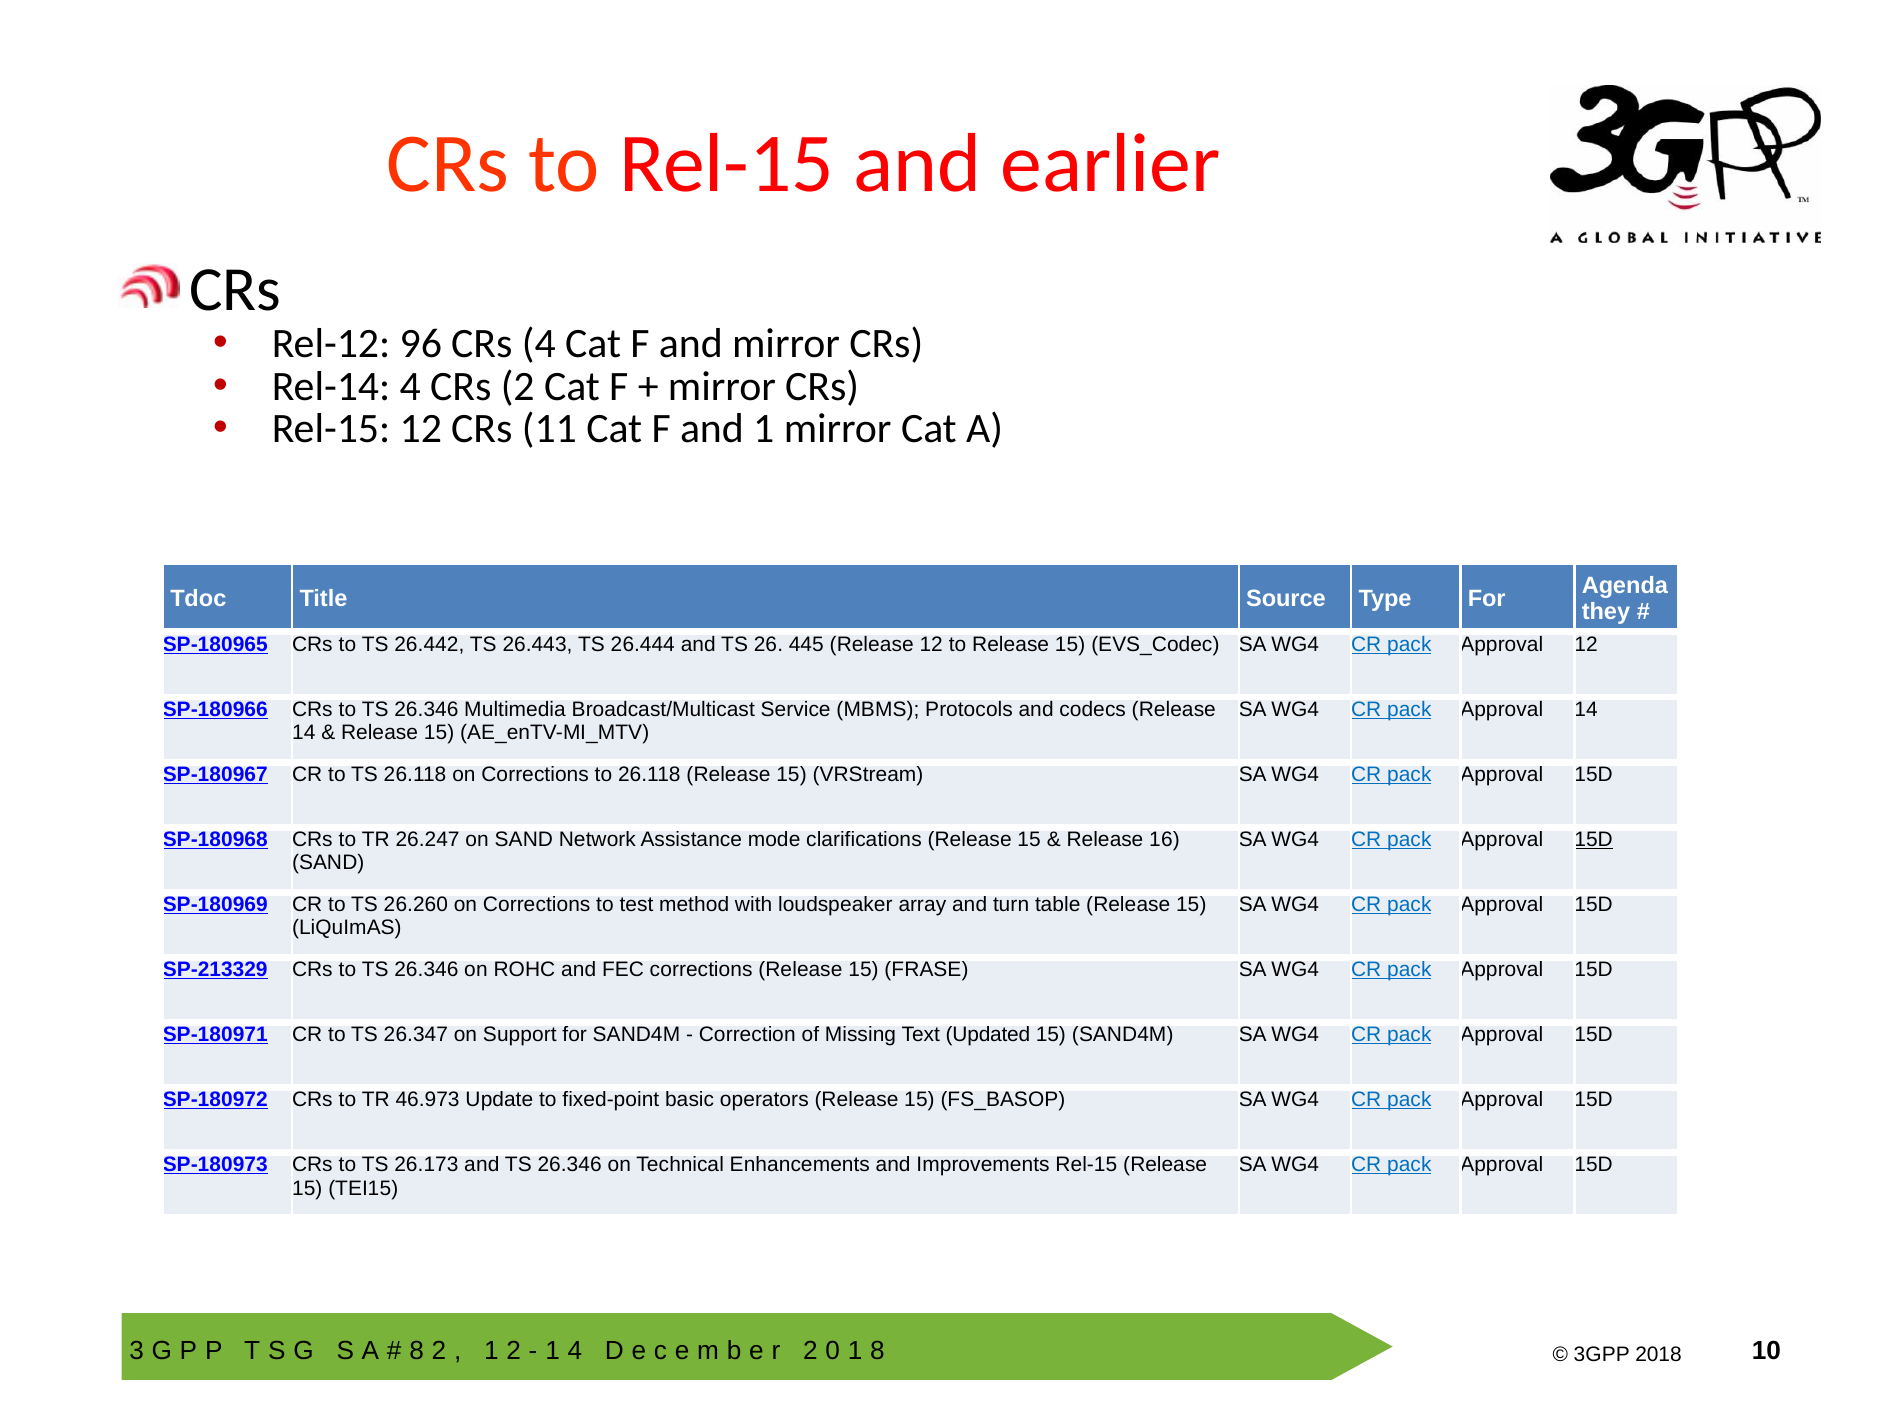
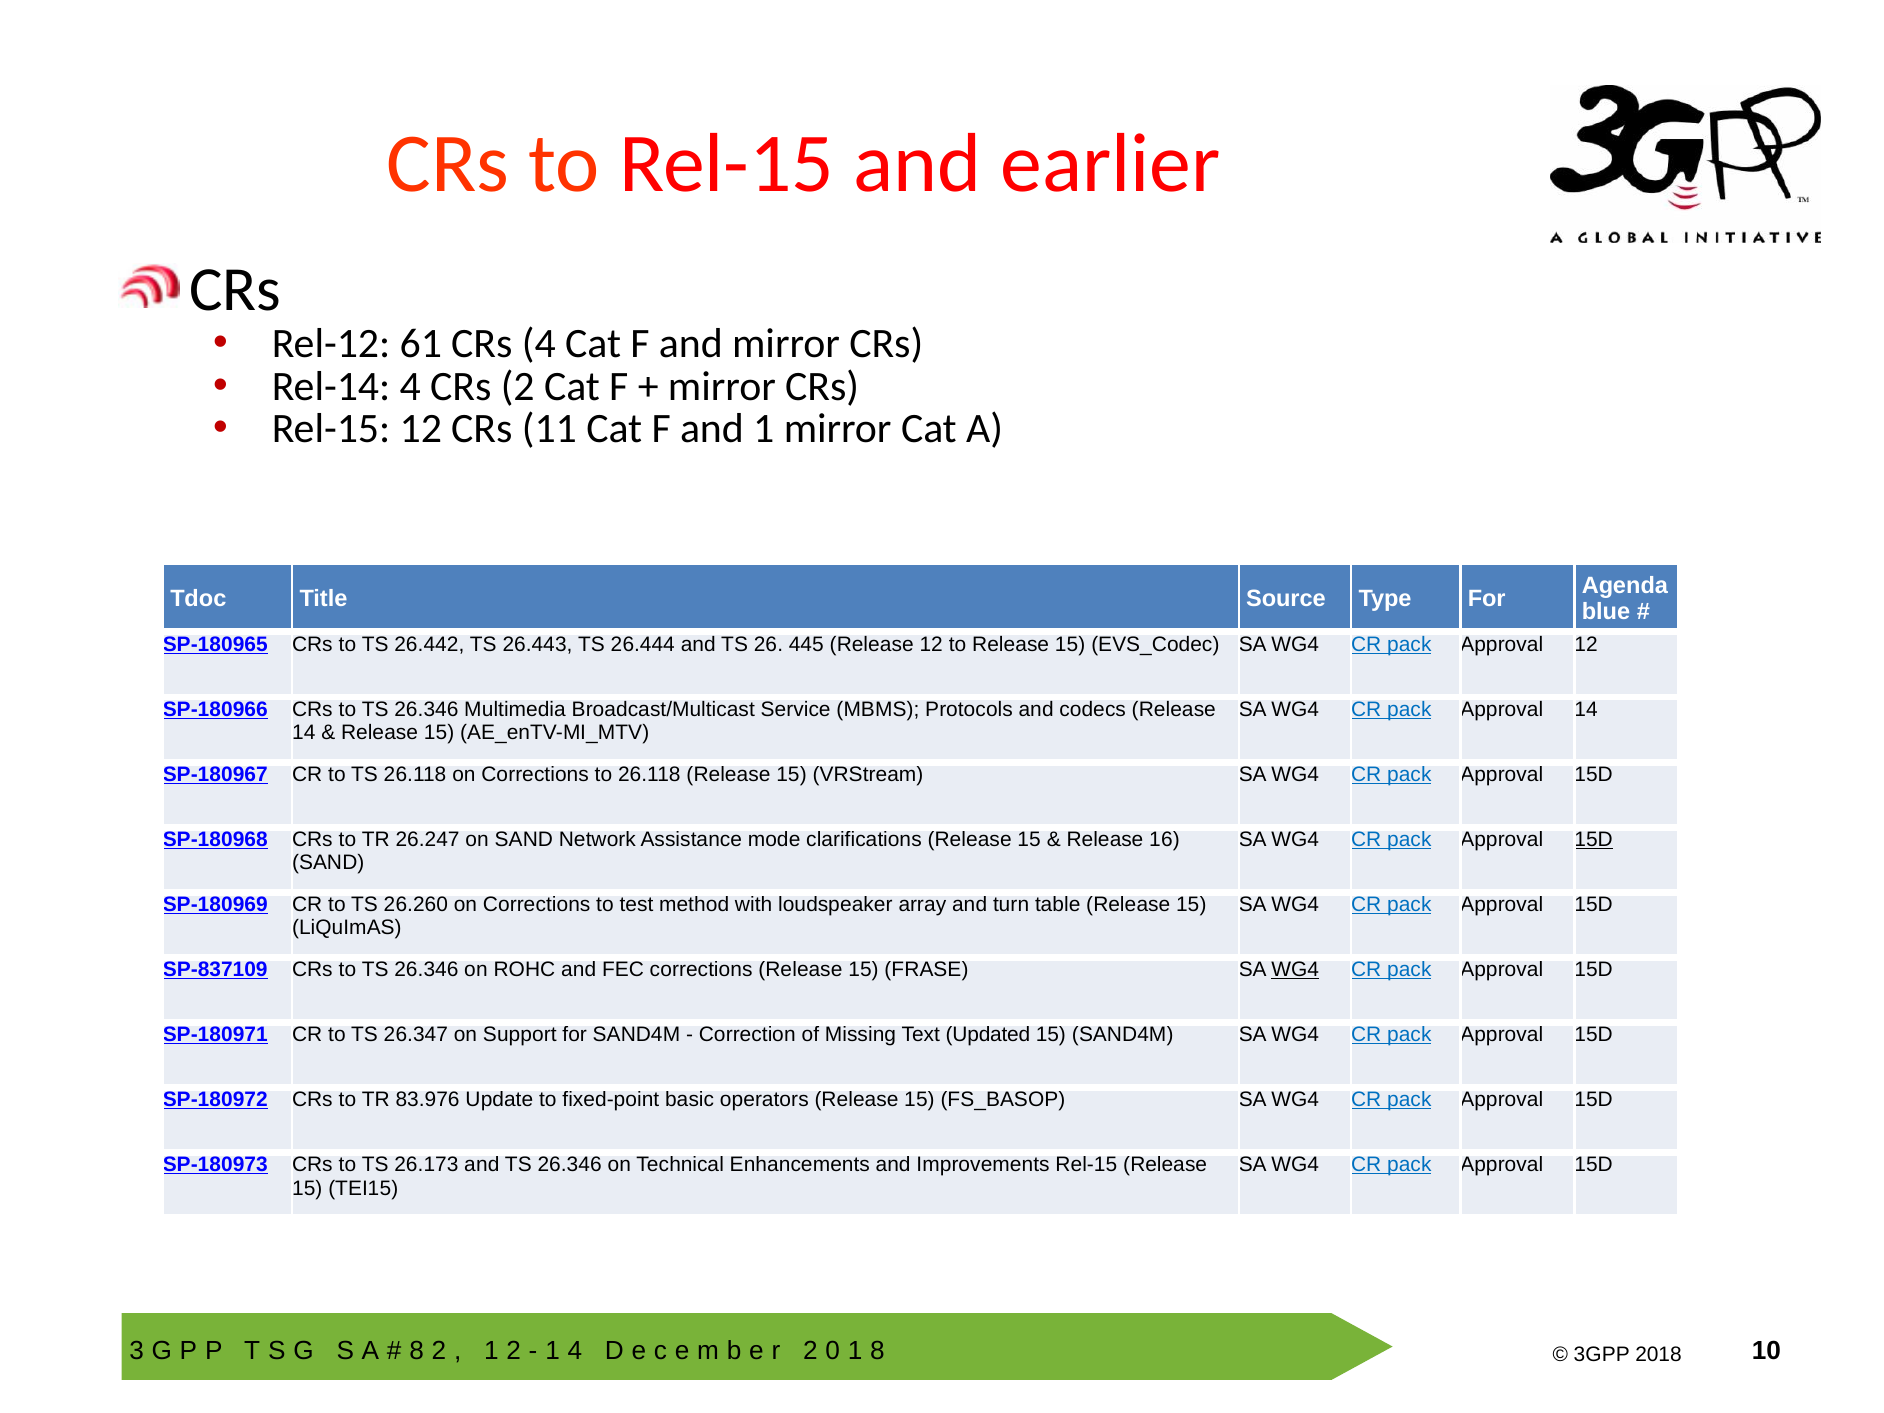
96: 96 -> 61
they: they -> blue
SP-213329: SP-213329 -> SP-837109
WG4 at (1295, 969) underline: none -> present
46.973: 46.973 -> 83.976
